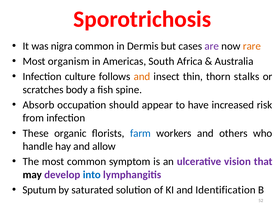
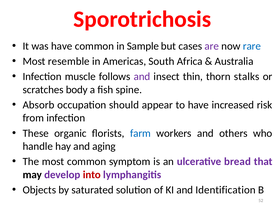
was nigra: nigra -> have
Dermis: Dermis -> Sample
rare colour: orange -> blue
organism: organism -> resemble
culture: culture -> muscle
and at (142, 77) colour: orange -> purple
allow: allow -> aging
vision: vision -> bread
into colour: blue -> red
Sputum: Sputum -> Objects
